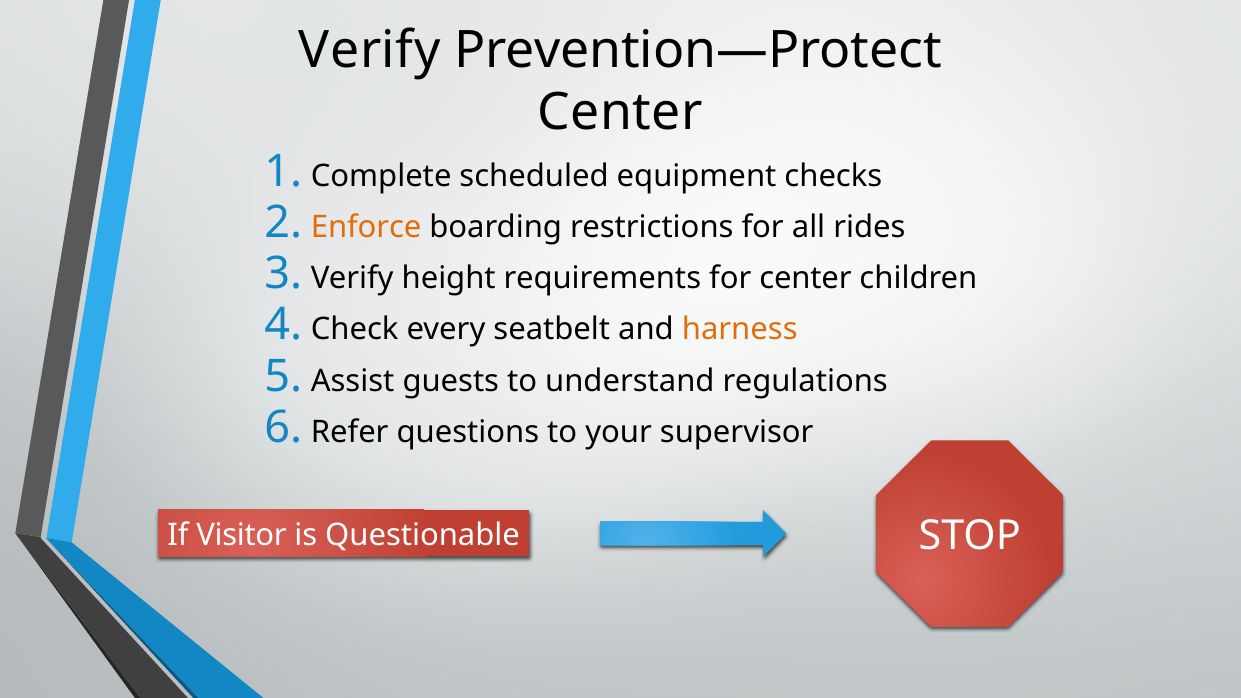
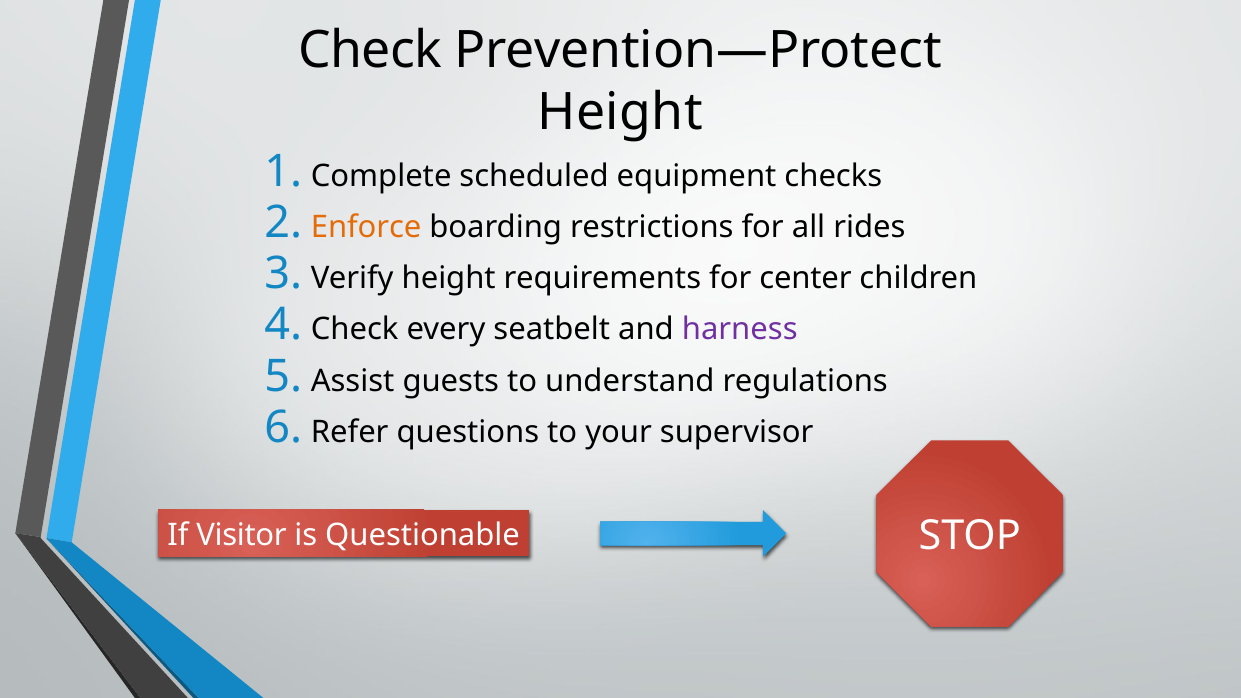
Verify at (370, 50): Verify -> Check
Center at (620, 112): Center -> Height
harness colour: orange -> purple
